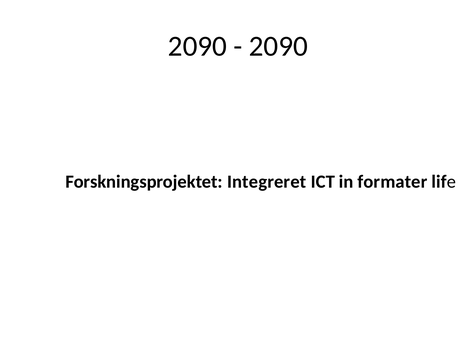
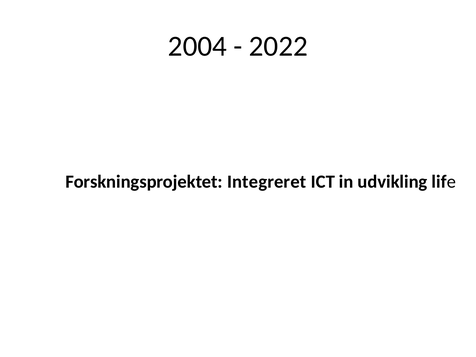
2090 at (197, 46): 2090 -> 2004
2090 at (278, 46): 2090 -> 2022
formater: formater -> udvikling
